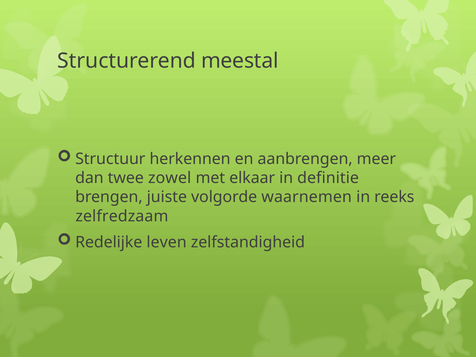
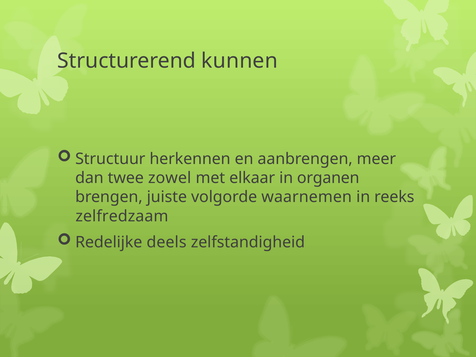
meestal: meestal -> kunnen
definitie: definitie -> organen
leven: leven -> deels
